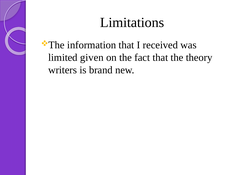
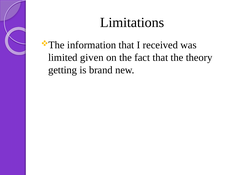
writers: writers -> getting
